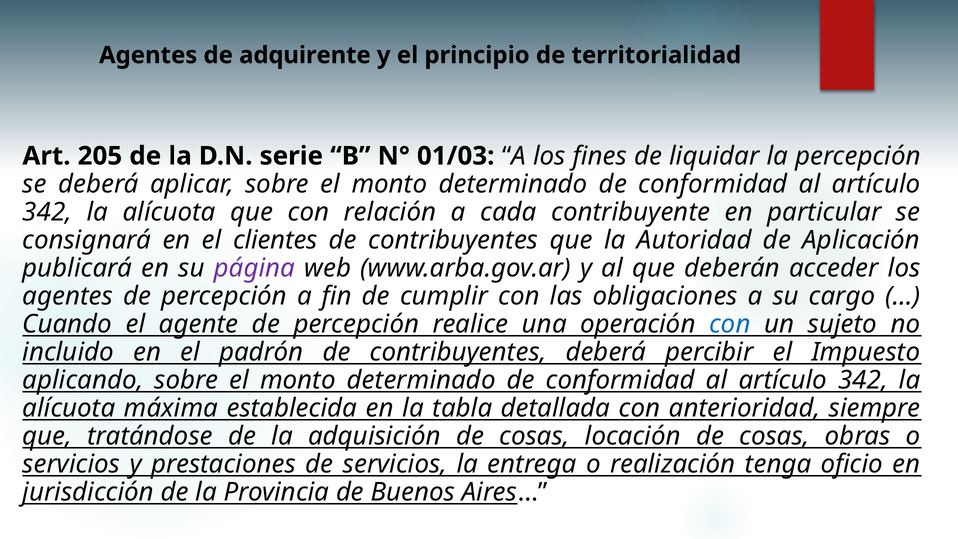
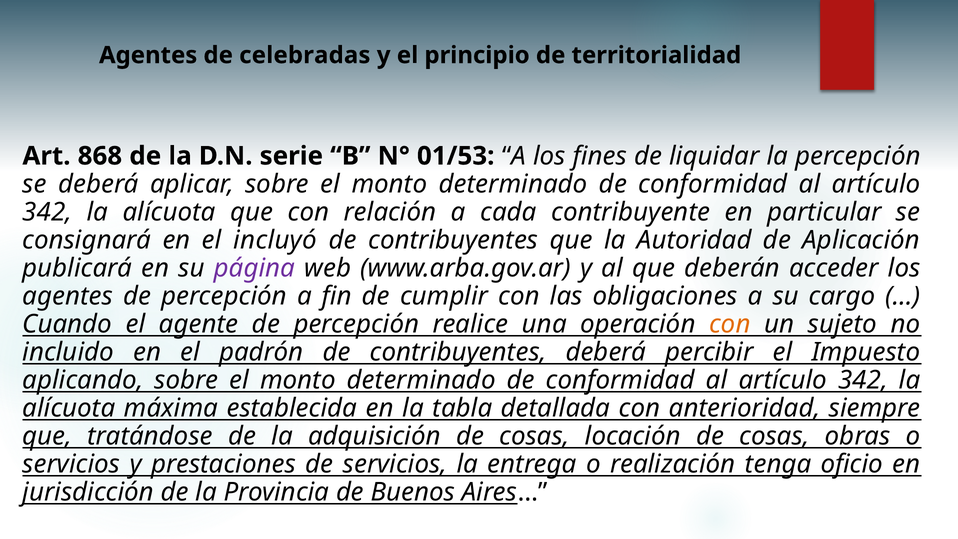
adquirente: adquirente -> celebradas
205: 205 -> 868
01/03: 01/03 -> 01/53
clientes: clientes -> incluyó
con at (730, 324) colour: blue -> orange
